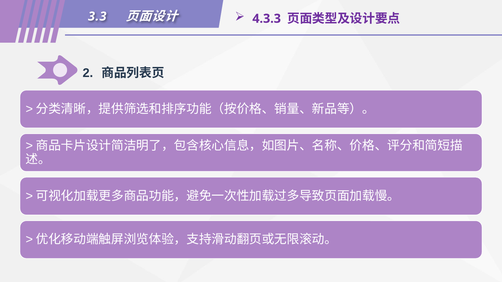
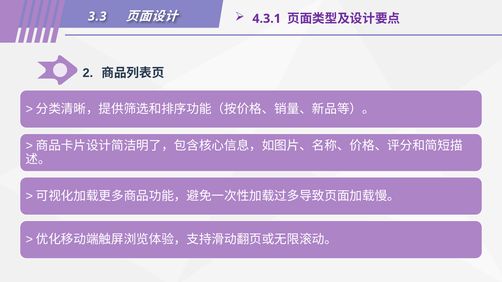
4.3.3: 4.3.3 -> 4.3.1
